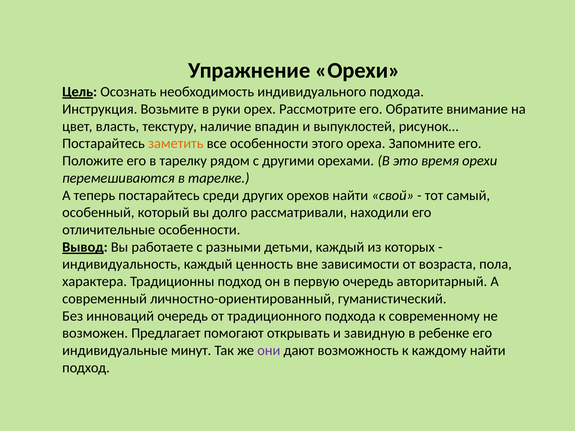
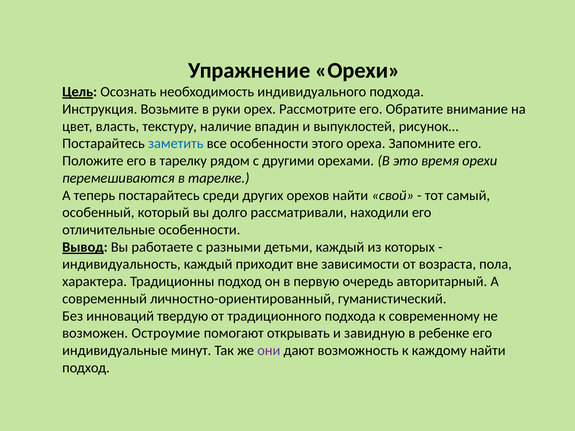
заметить colour: orange -> blue
ценность: ценность -> приходит
инноваций очередь: очередь -> твердую
Предлагает: Предлагает -> Остроумие
